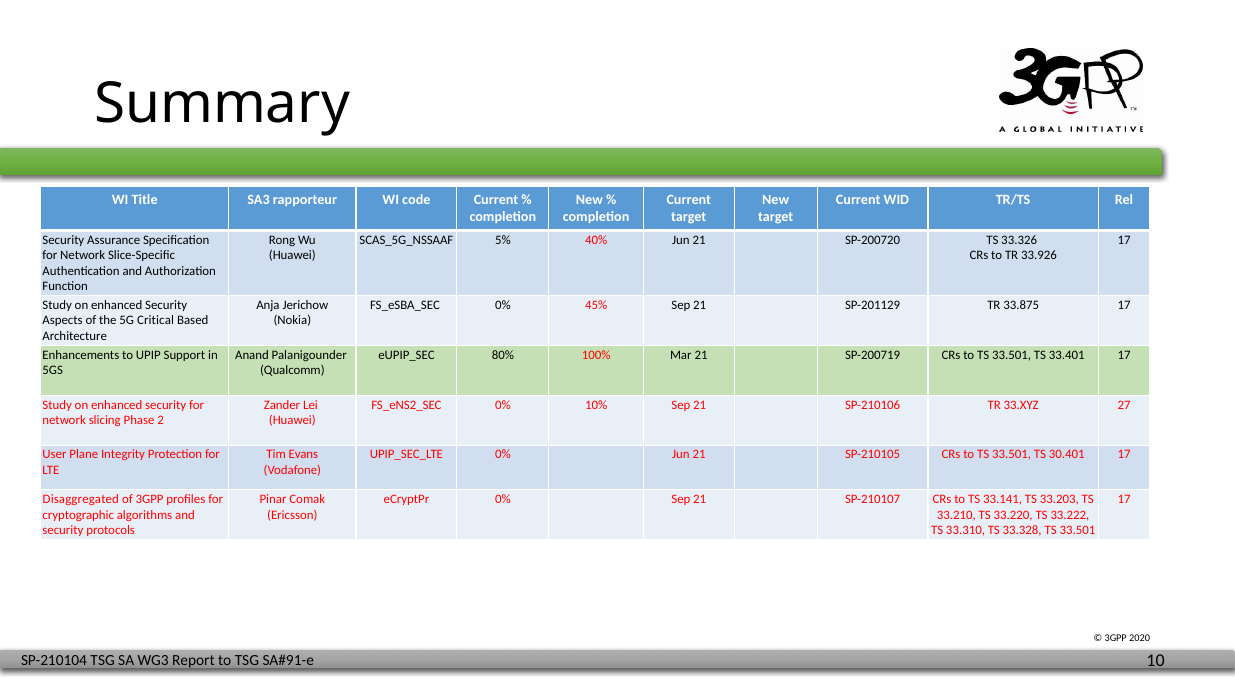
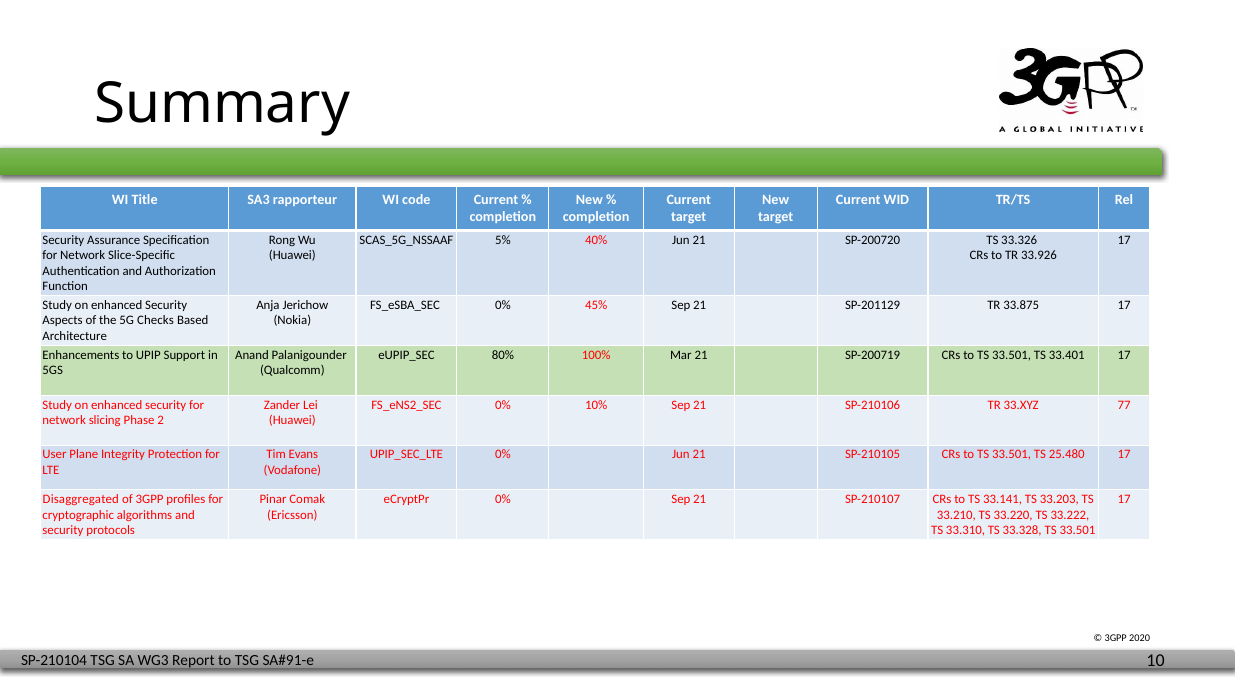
Critical: Critical -> Checks
27: 27 -> 77
30.401: 30.401 -> 25.480
